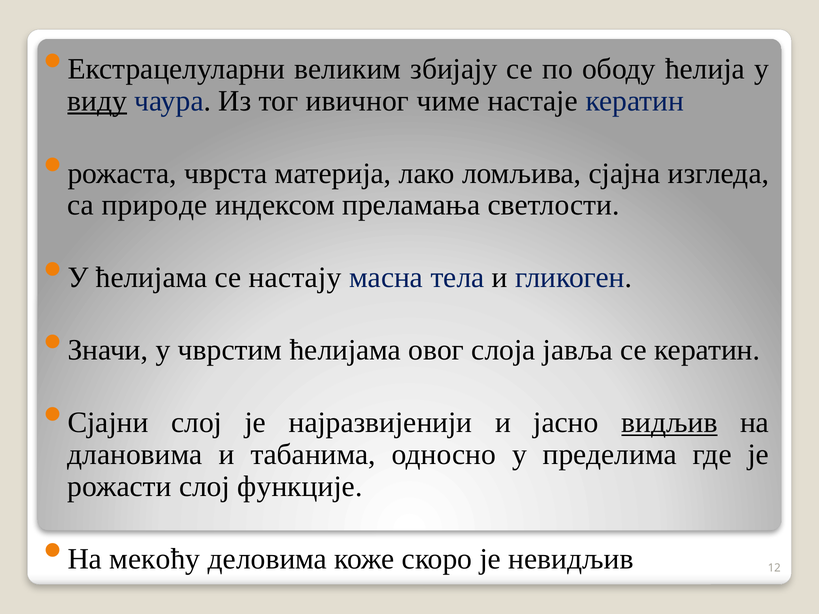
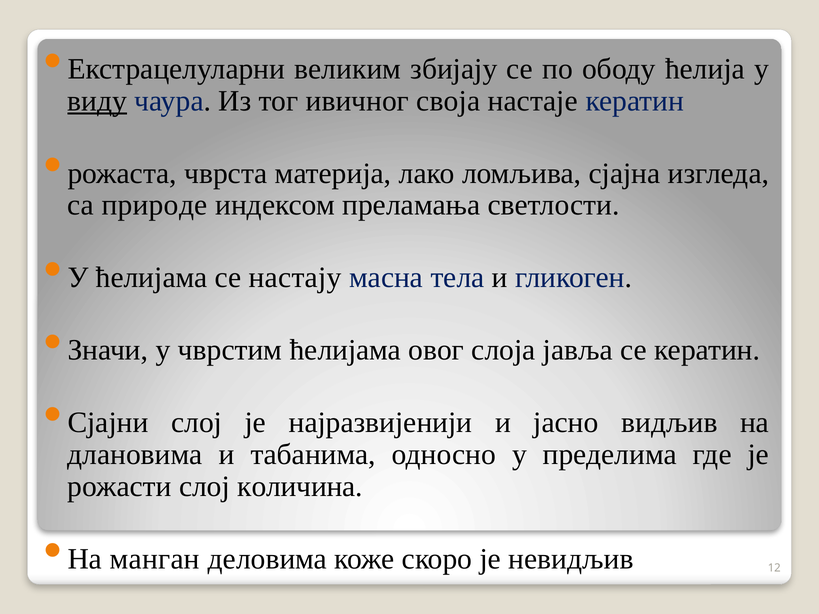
чиме: чиме -> своја
видљив underline: present -> none
функције: функције -> количина
мекоћу: мекоћу -> манган
